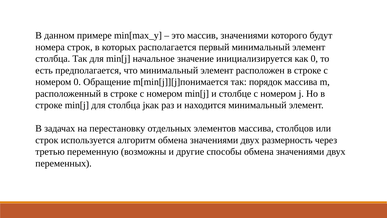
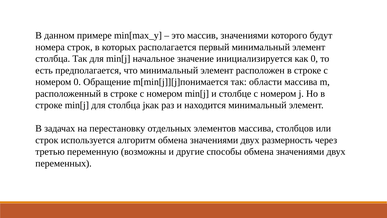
порядок: порядок -> области
